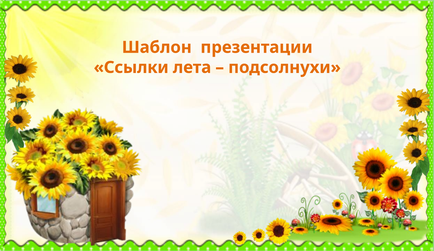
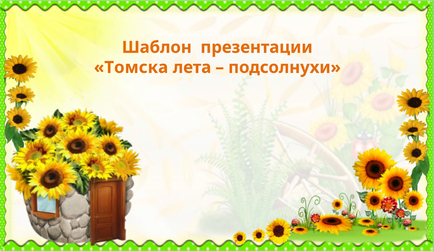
Ссылки: Ссылки -> Томска
